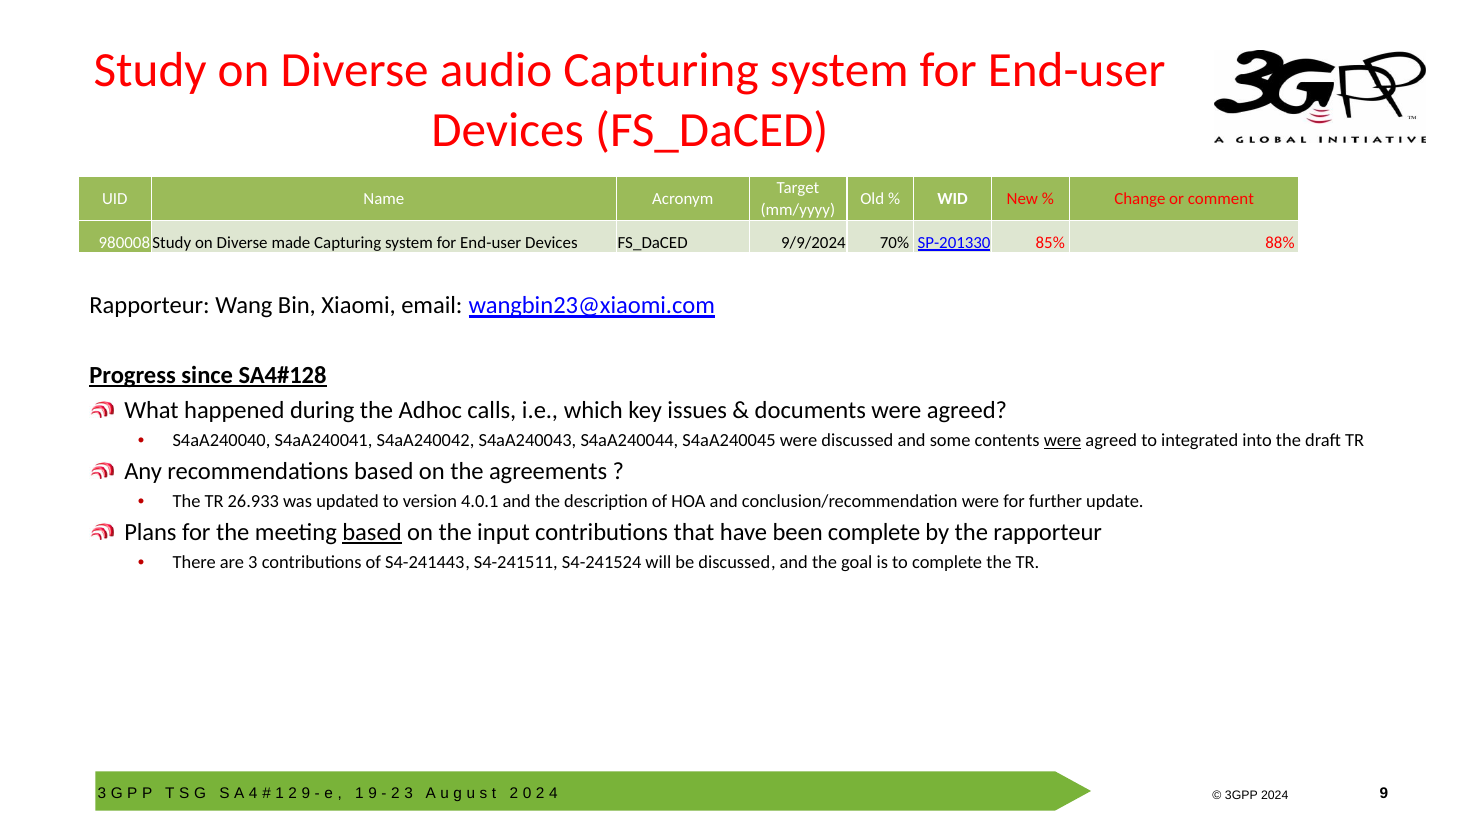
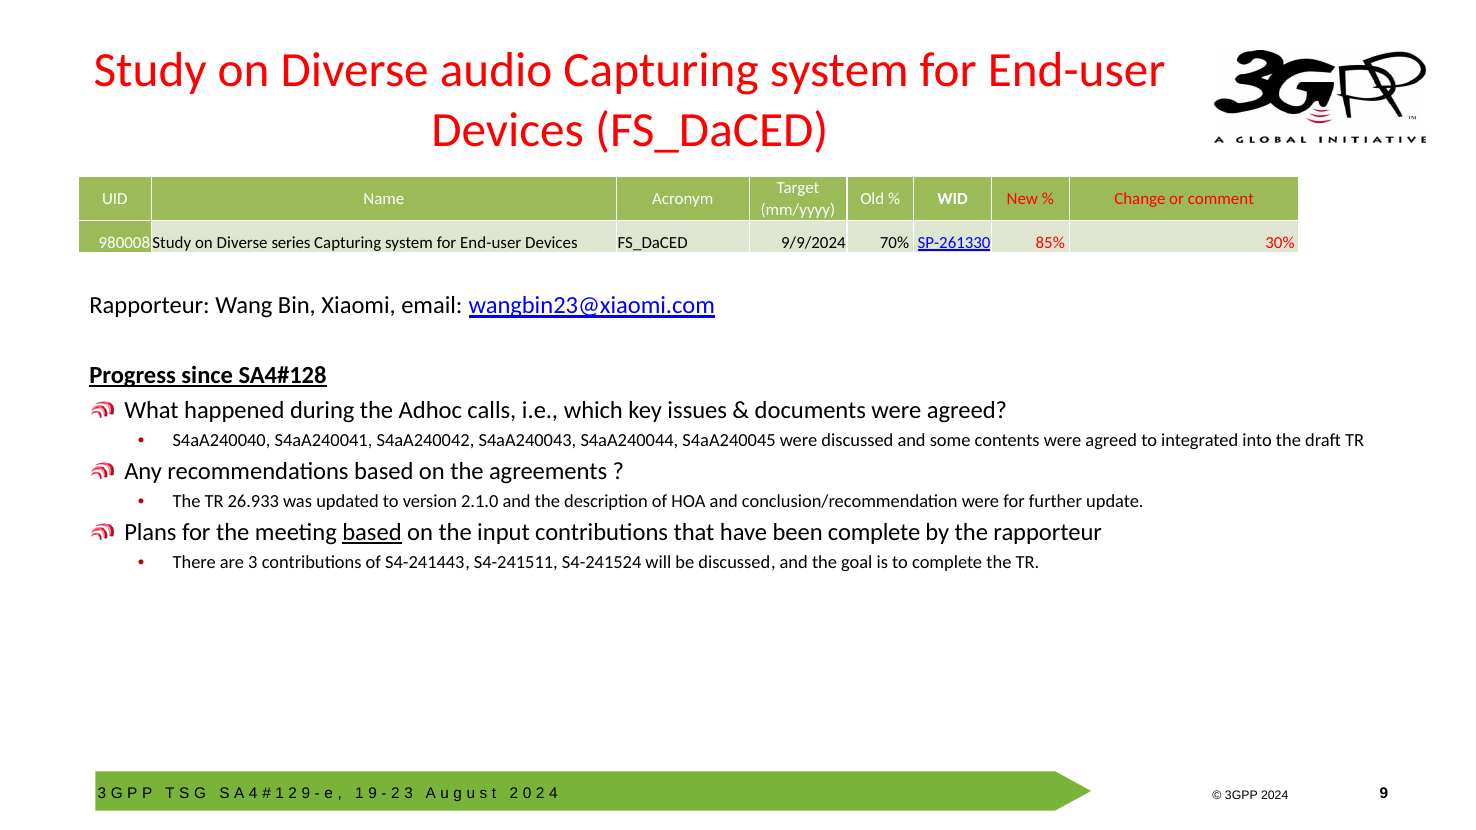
made: made -> series
SP-201330: SP-201330 -> SP-261330
88%: 88% -> 30%
were at (1063, 441) underline: present -> none
4.0.1: 4.0.1 -> 2.1.0
